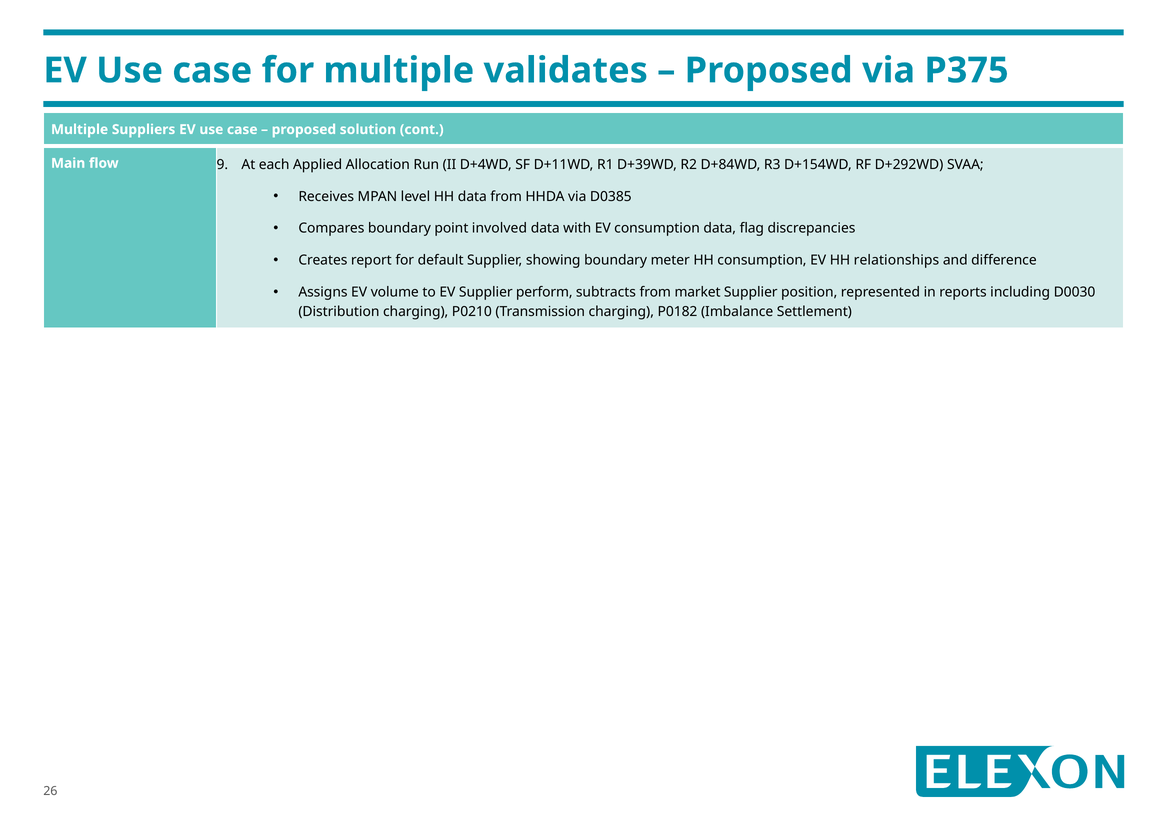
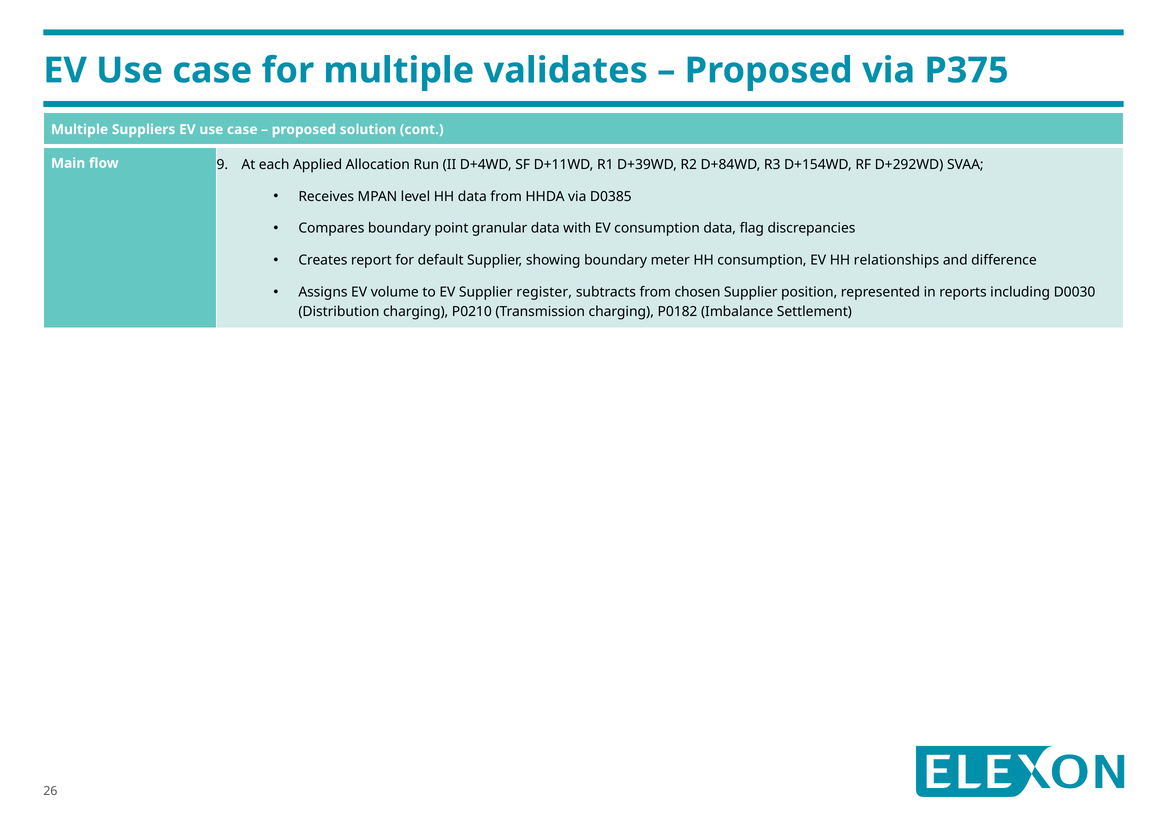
involved: involved -> granular
perform: perform -> register
market: market -> chosen
